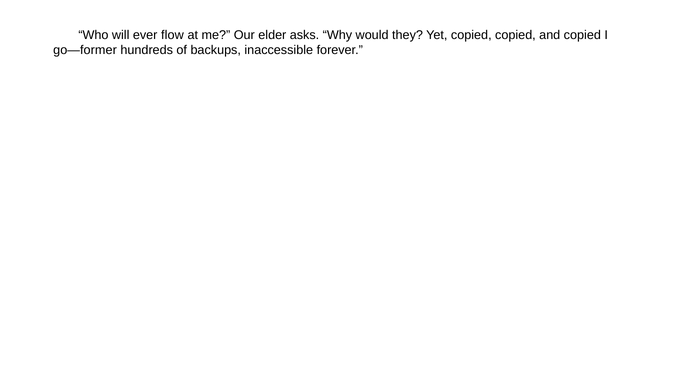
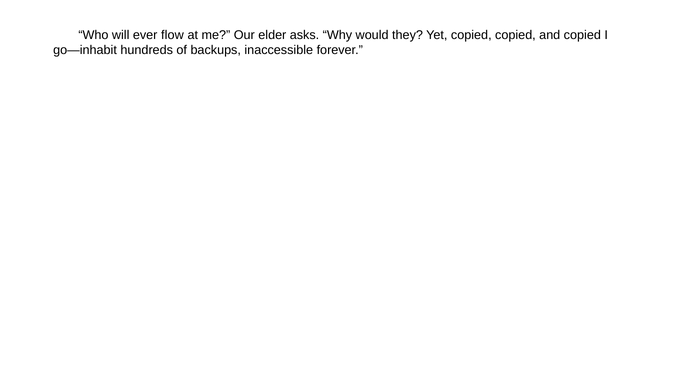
go—former: go—former -> go—inhabit
